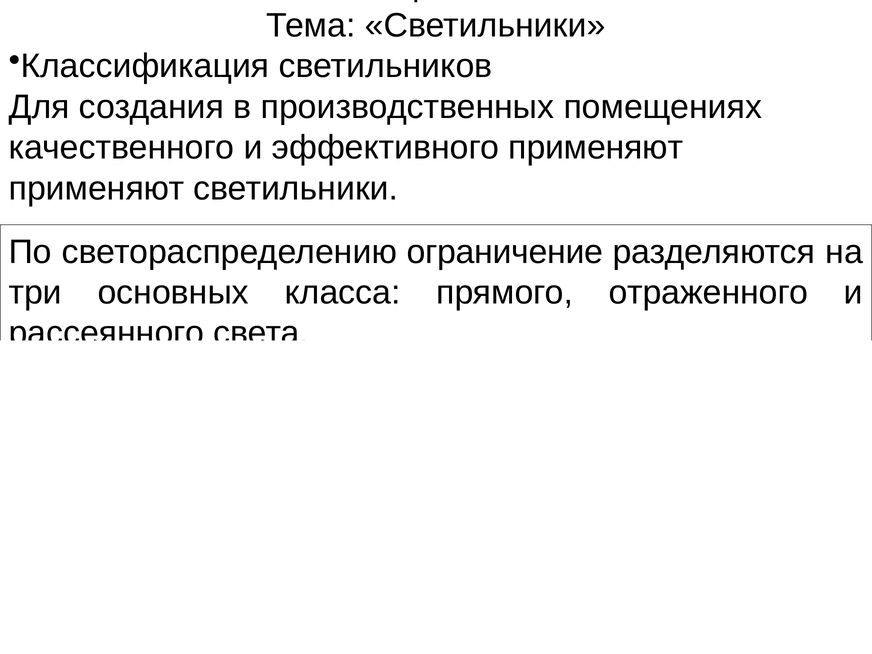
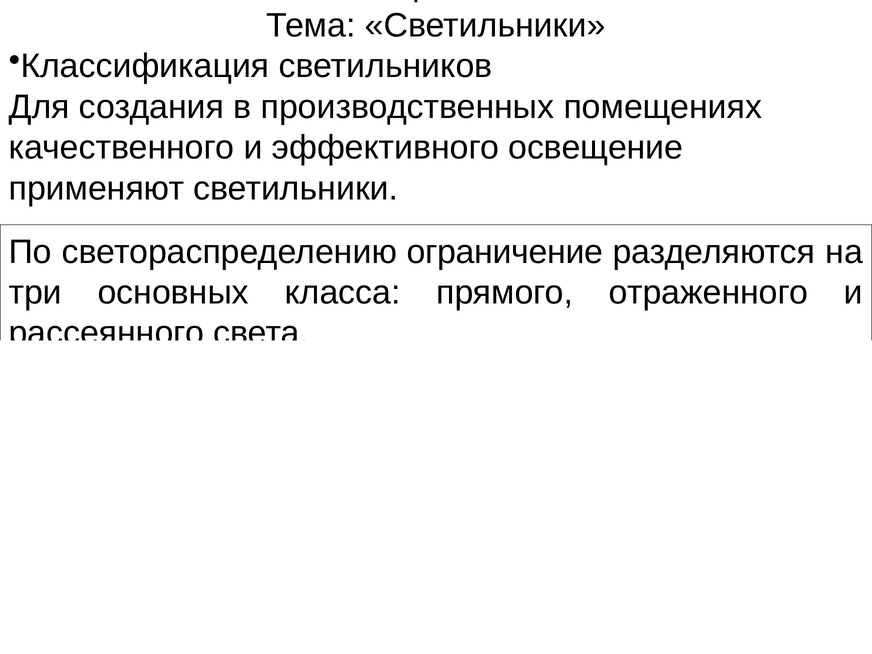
эффективного применяют: применяют -> освещение
